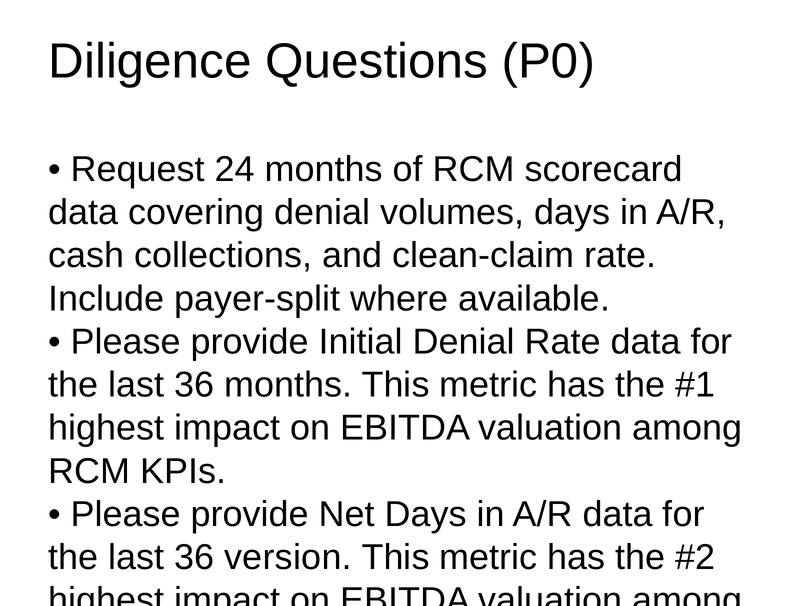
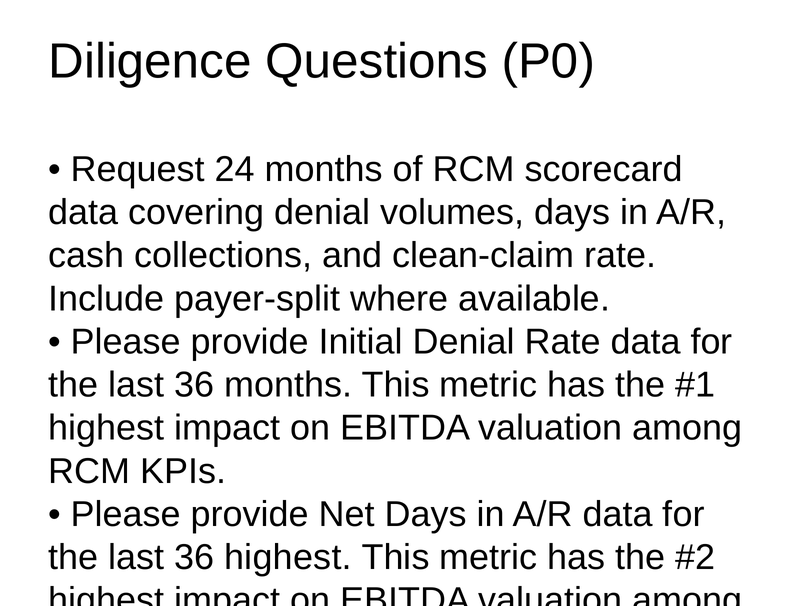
36 version: version -> highest
